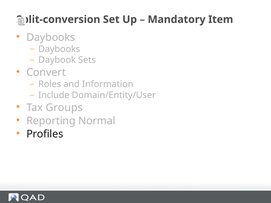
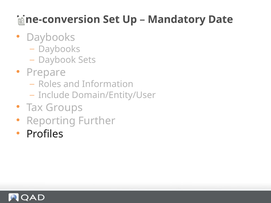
Split-conversion: Split-conversion -> Line-conversion
Item: Item -> Date
Convert: Convert -> Prepare
Normal: Normal -> Further
